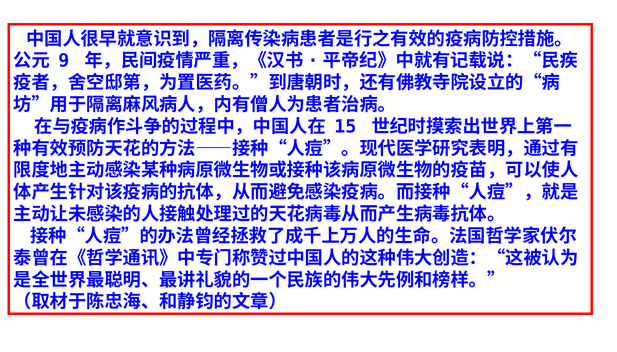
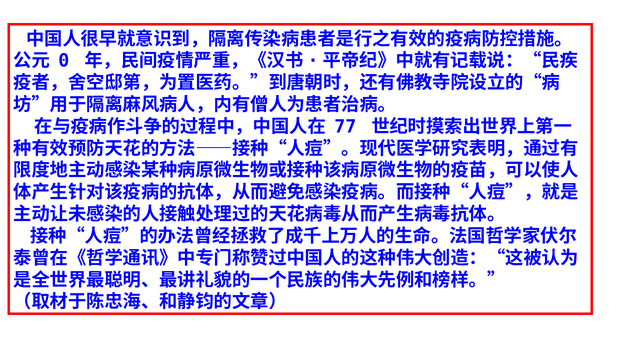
9: 9 -> 0
15: 15 -> 77
